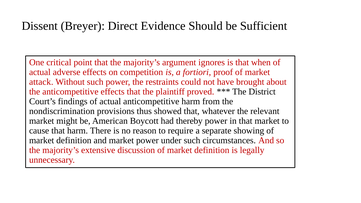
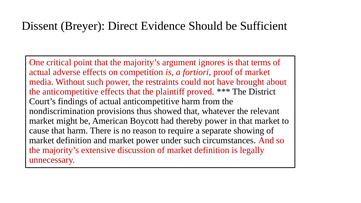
when: when -> terms
attack: attack -> media
